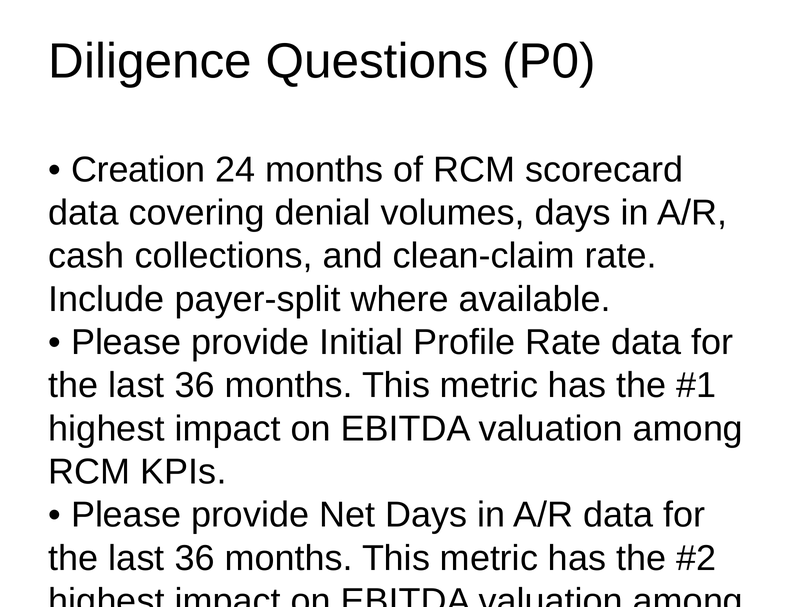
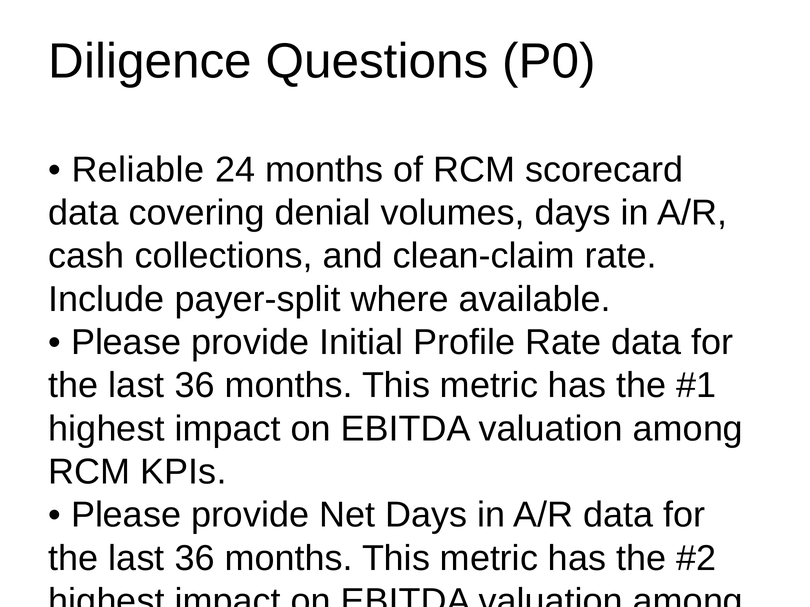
Creation: Creation -> Reliable
